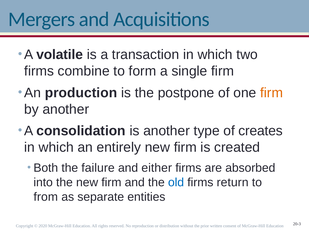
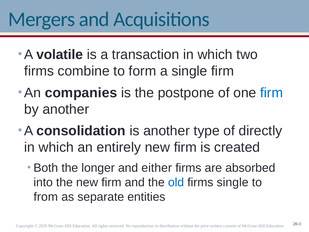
production: production -> companies
firm at (272, 93) colour: orange -> blue
creates: creates -> directly
failure: failure -> longer
firms return: return -> single
